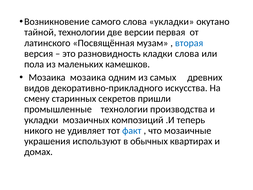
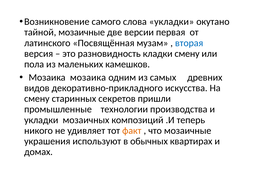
тайной технологии: технологии -> мозаичные
кладки слова: слова -> смену
факт colour: blue -> orange
